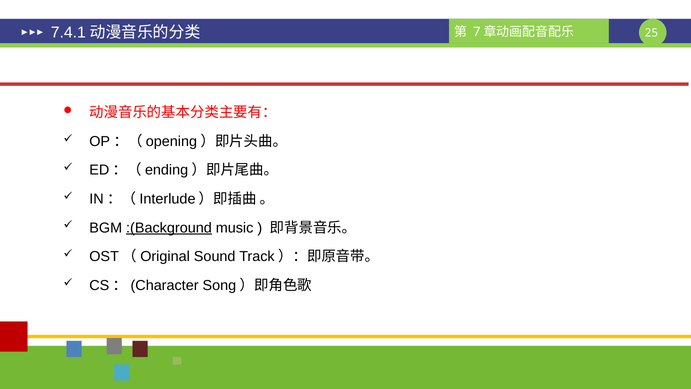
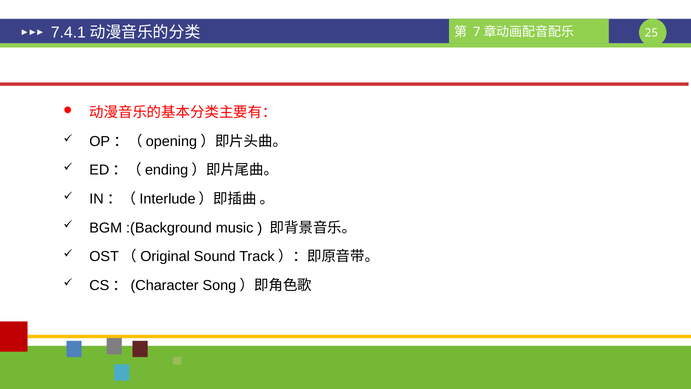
:(Background underline: present -> none
